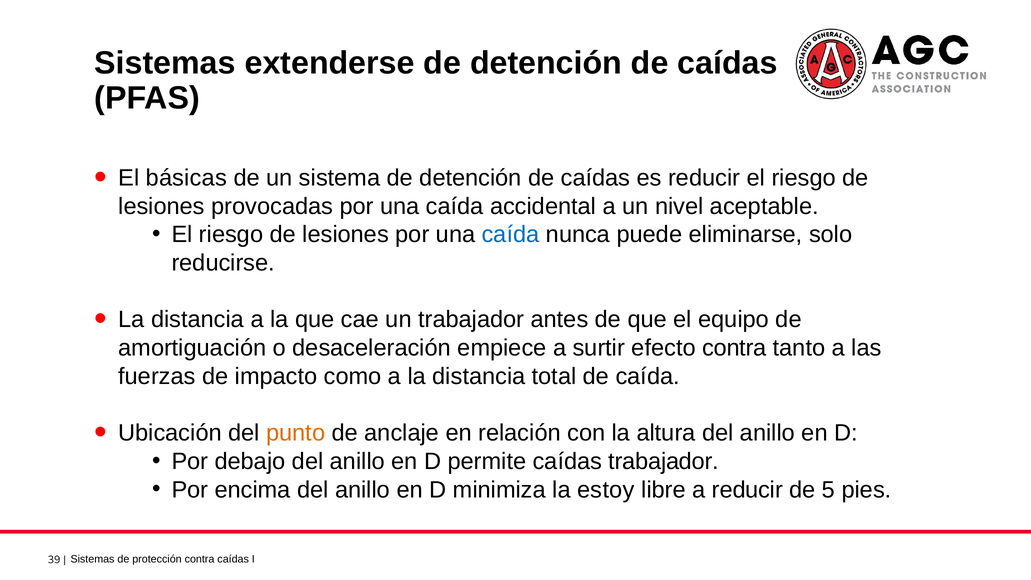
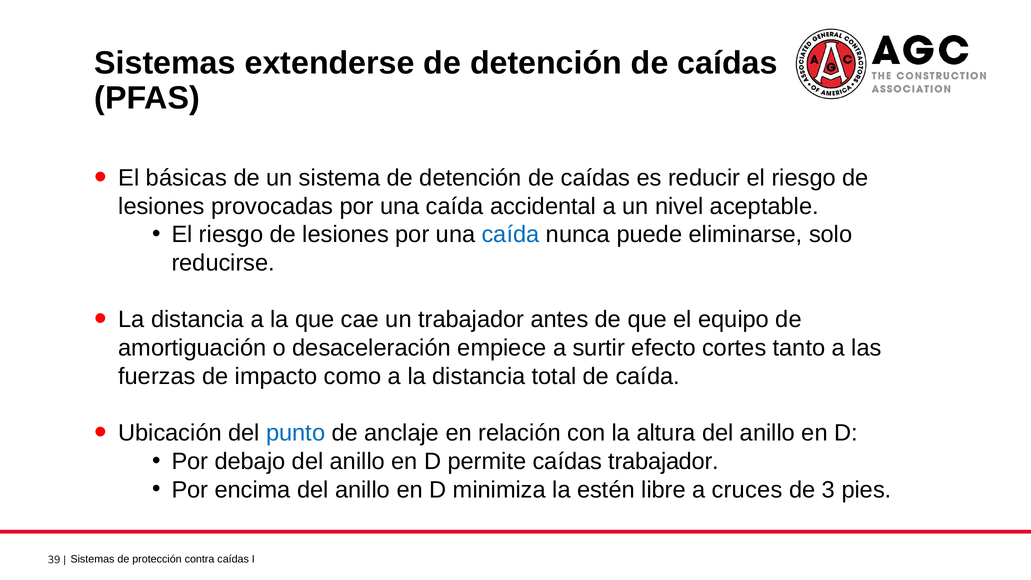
efecto contra: contra -> cortes
punto colour: orange -> blue
estoy: estoy -> estén
a reducir: reducir -> cruces
5: 5 -> 3
